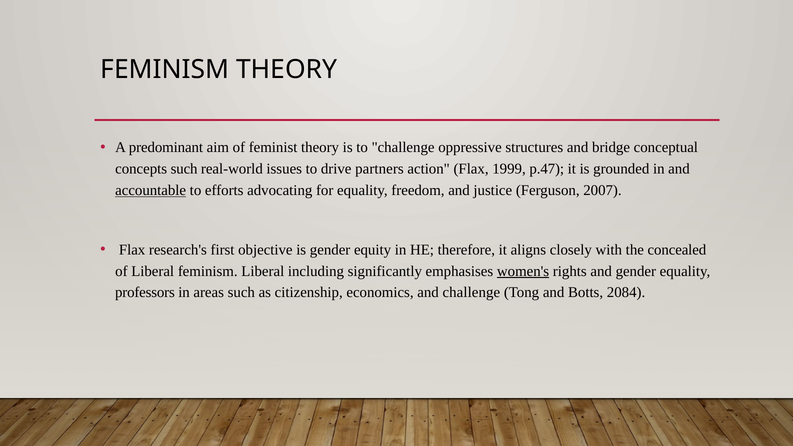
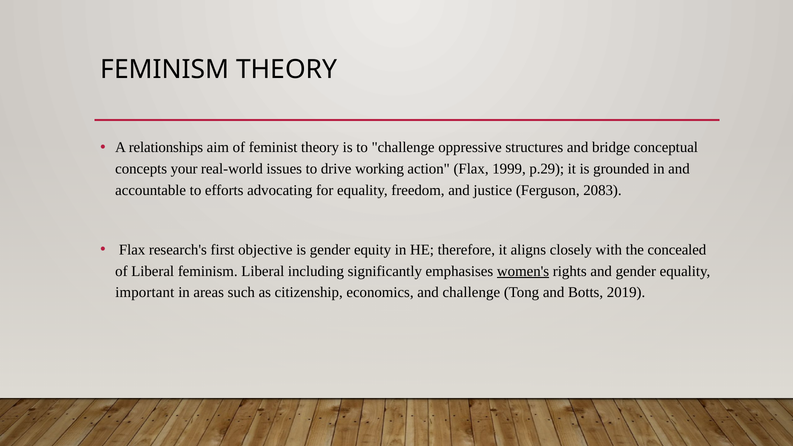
predominant: predominant -> relationships
concepts such: such -> your
partners: partners -> working
p.47: p.47 -> p.29
accountable underline: present -> none
2007: 2007 -> 2083
professors: professors -> important
2084: 2084 -> 2019
